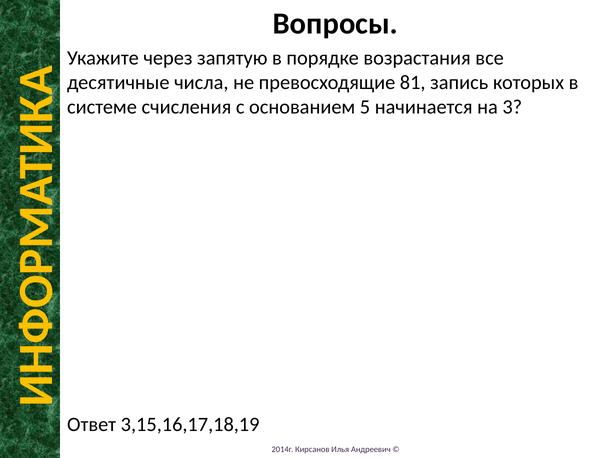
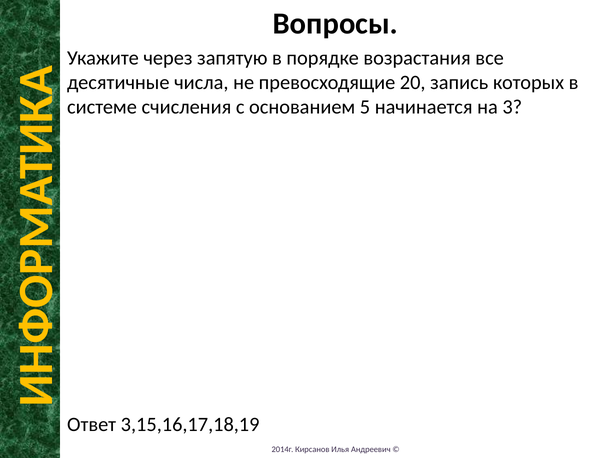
81: 81 -> 20
